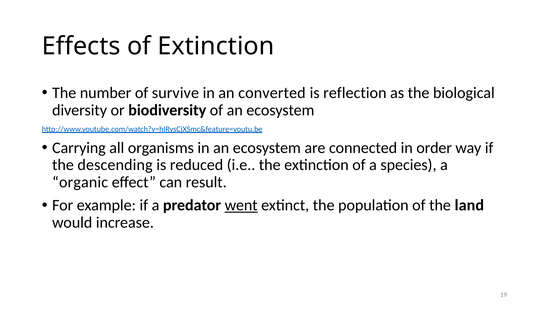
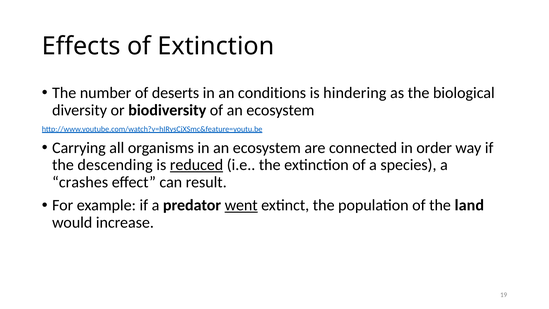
survive: survive -> deserts
converted: converted -> conditions
reflection: reflection -> hindering
reduced underline: none -> present
organic: organic -> crashes
